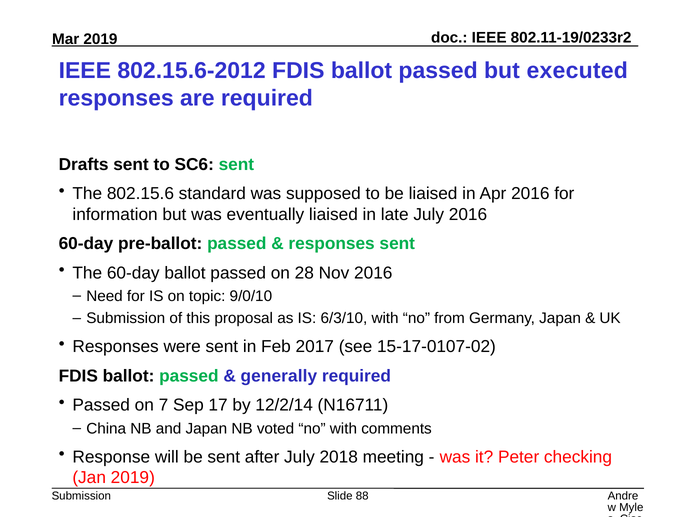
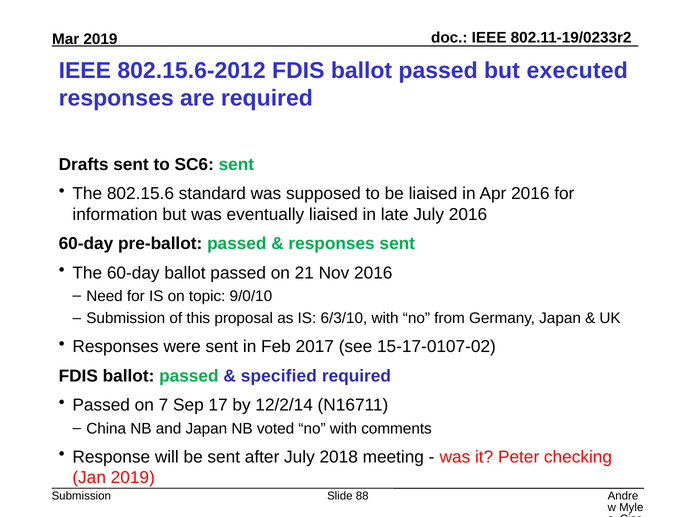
28: 28 -> 21
generally: generally -> specified
